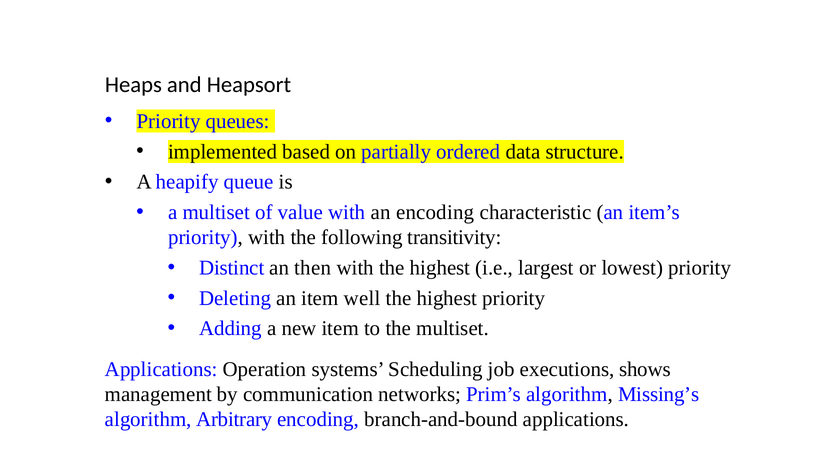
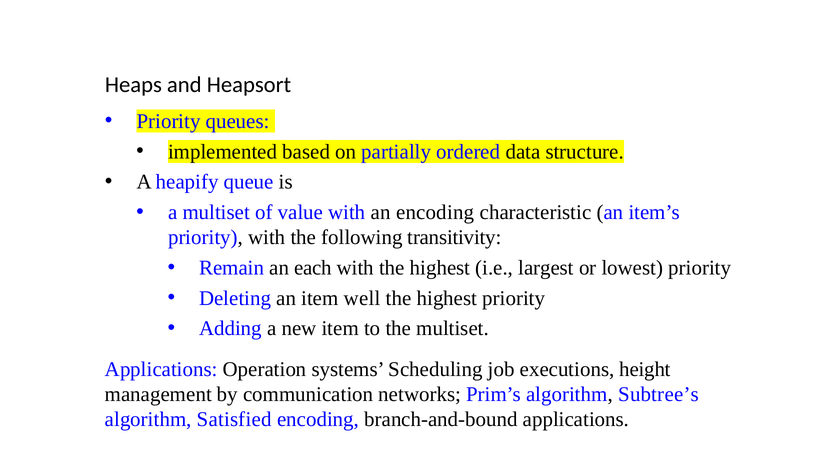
Distinct: Distinct -> Remain
then: then -> each
shows: shows -> height
Missing’s: Missing’s -> Subtree’s
Arbitrary: Arbitrary -> Satisfied
